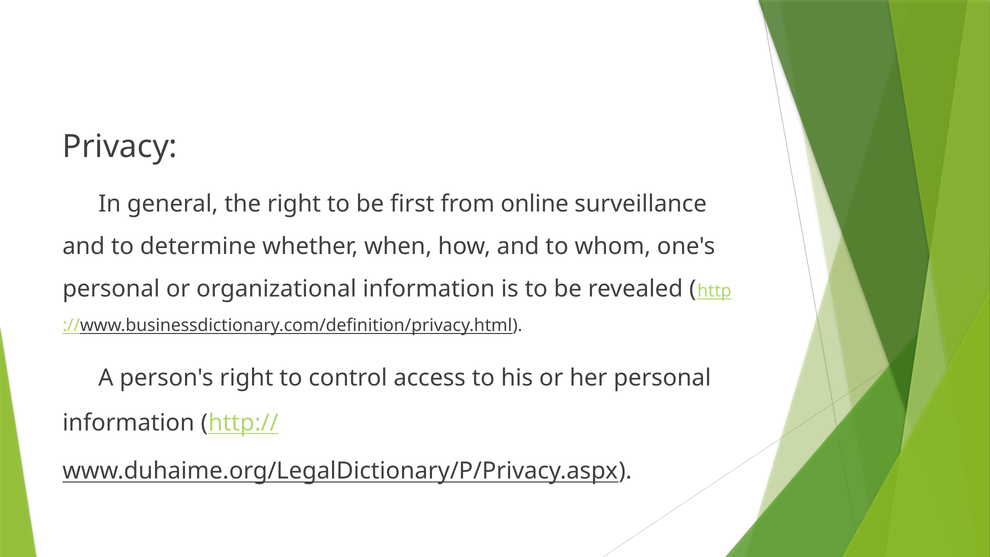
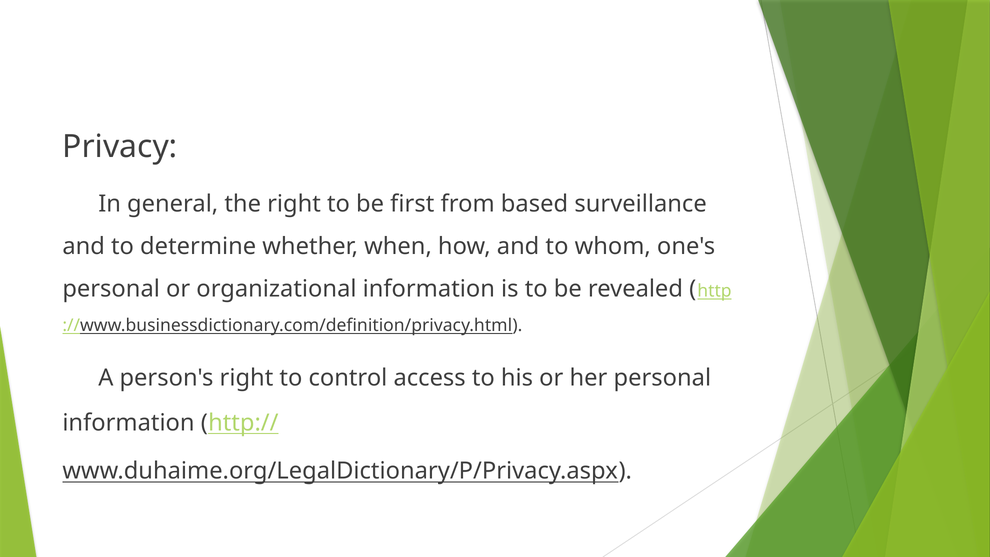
online: online -> based
